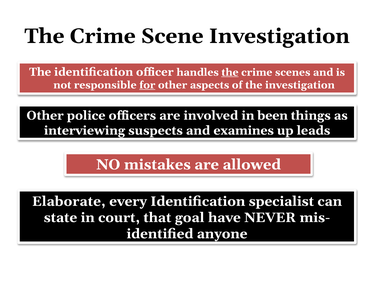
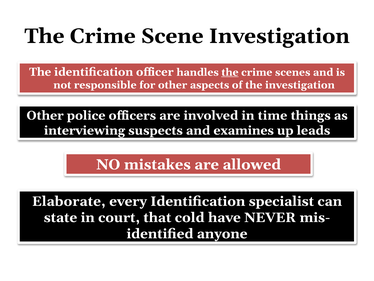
for underline: present -> none
been: been -> time
goal: goal -> cold
